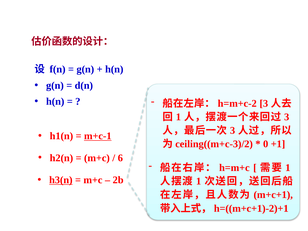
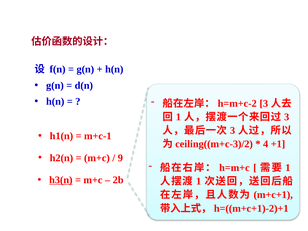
m+c-1 underline: present -> none
0: 0 -> 4
6: 6 -> 9
